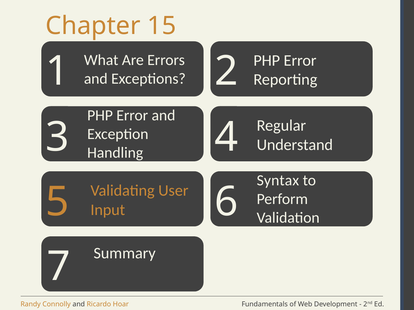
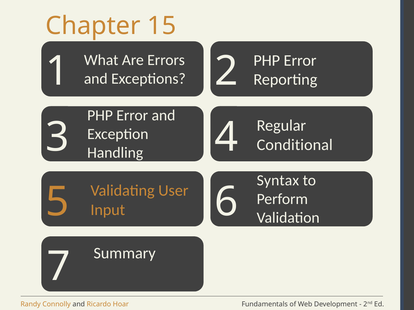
Understand: Understand -> Conditional
